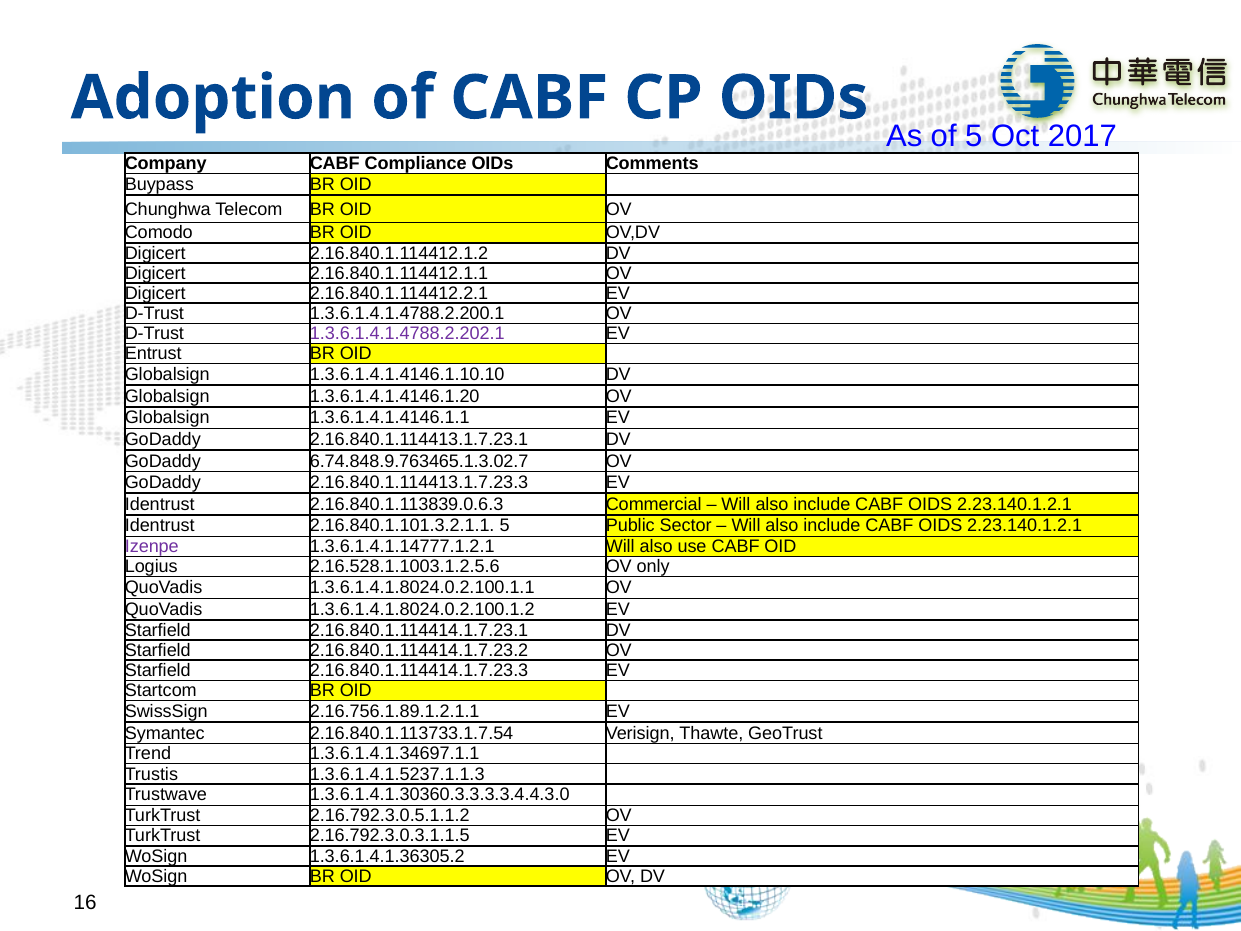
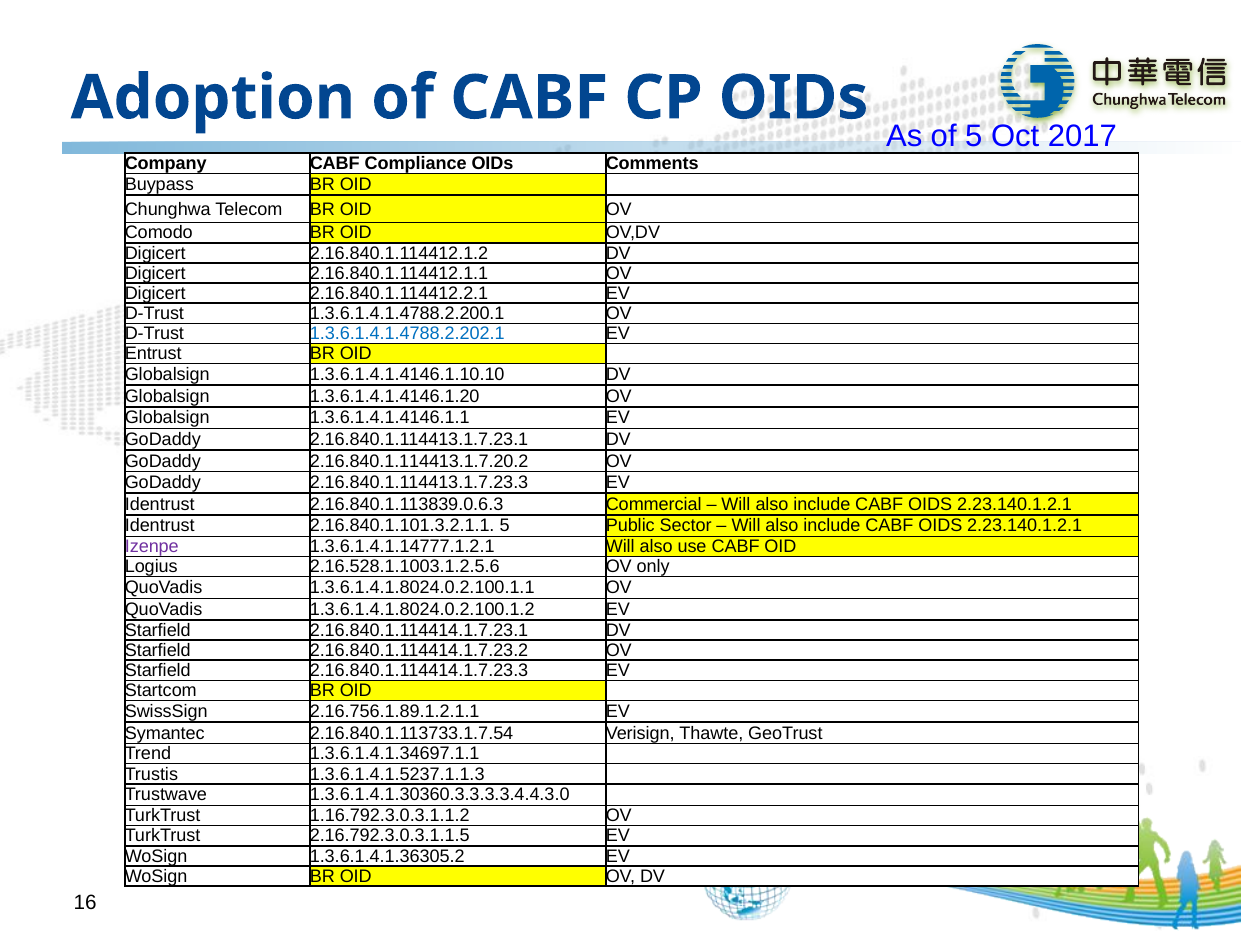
1.3.6.1.4.1.4788.2.202.1 colour: purple -> blue
6.74.848.9.763465.1.3.02.7: 6.74.848.9.763465.1.3.02.7 -> 2.16.840.1.114413.1.7.20.2
2.16.792.3.0.5.1.1.2: 2.16.792.3.0.5.1.1.2 -> 1.16.792.3.0.3.1.1.2
